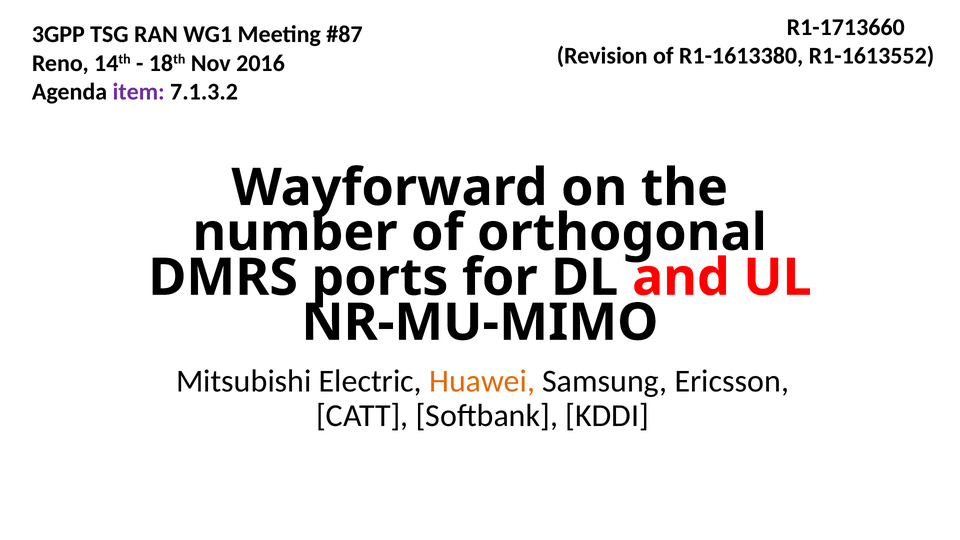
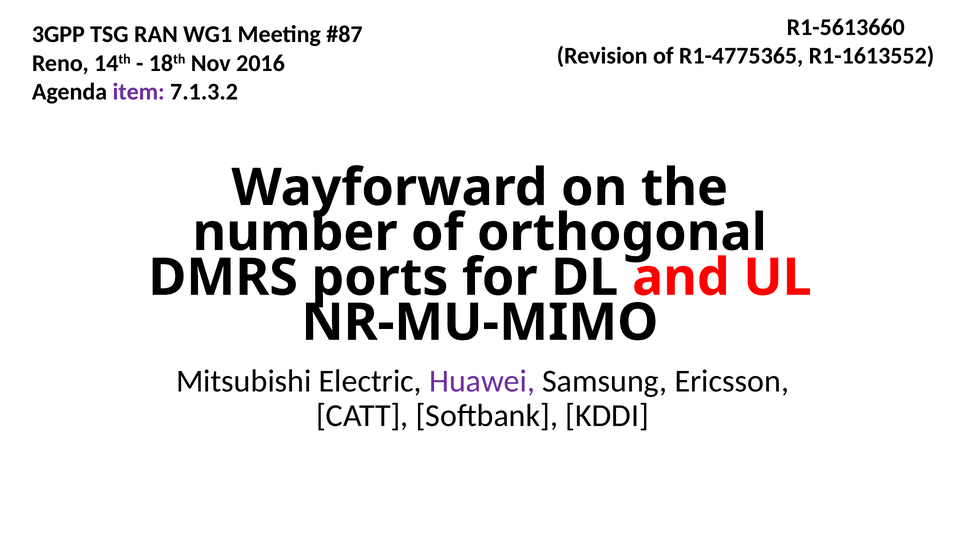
R1-1713660: R1-1713660 -> R1-5613660
R1-1613380: R1-1613380 -> R1-4775365
Huawei colour: orange -> purple
